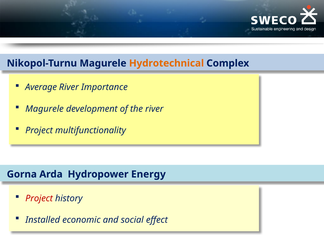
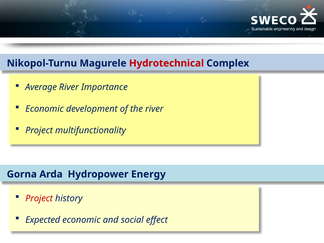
Hydrotechnical colour: orange -> red
Magurele at (45, 109): Magurele -> Economic
Installed: Installed -> Expected
